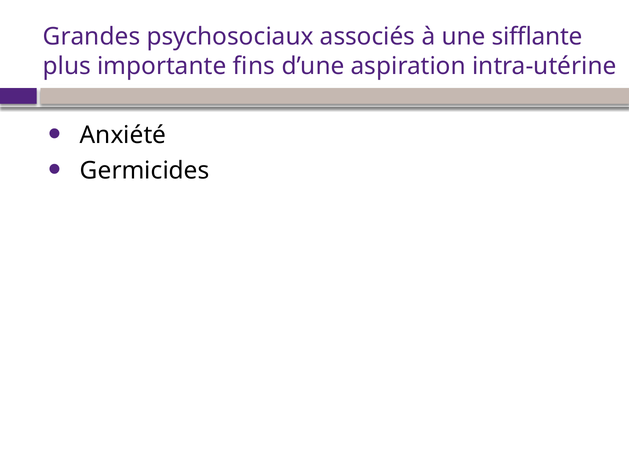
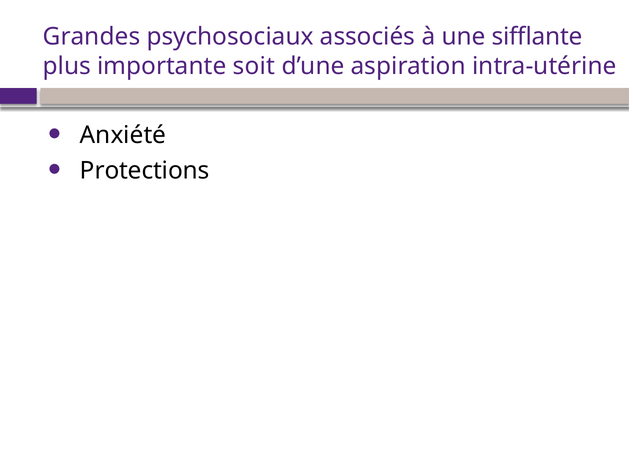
fins: fins -> soit
Germicides: Germicides -> Protections
